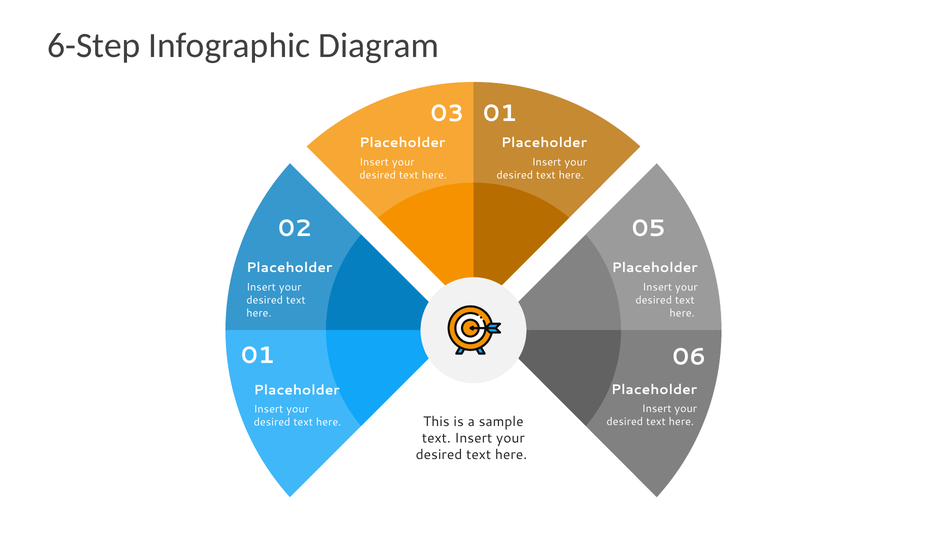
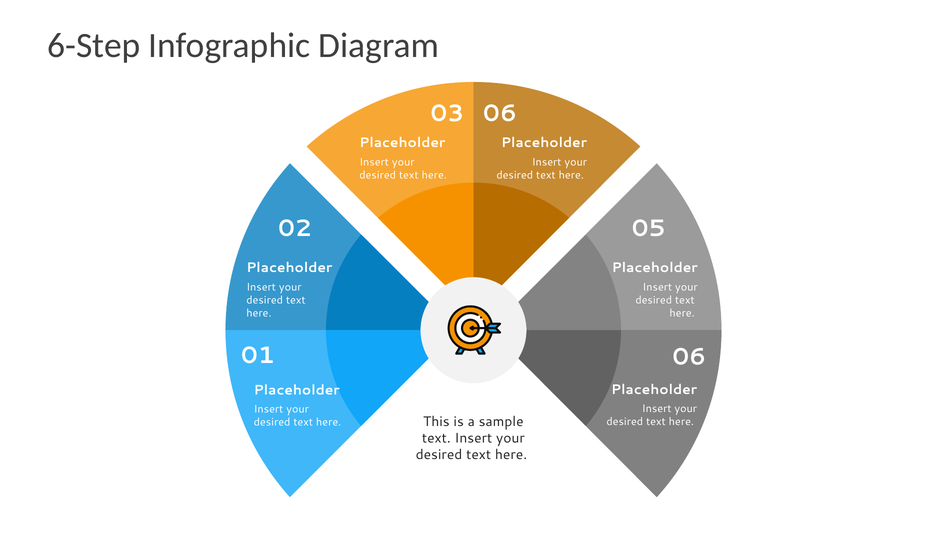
03 01: 01 -> 06
